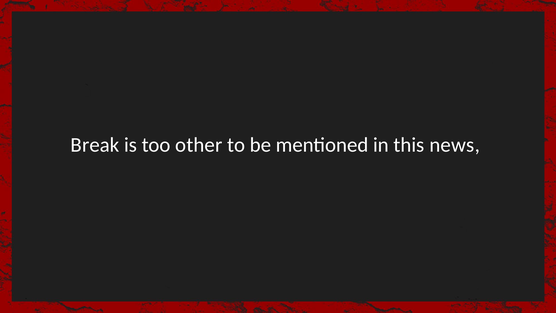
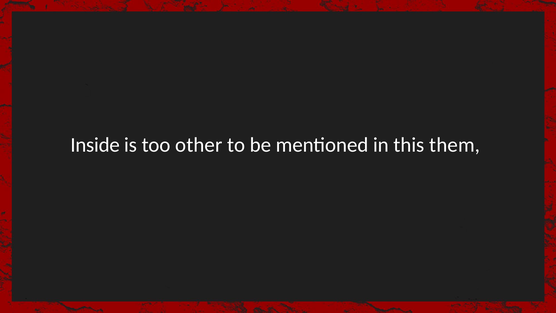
Break: Break -> Inside
news: news -> them
